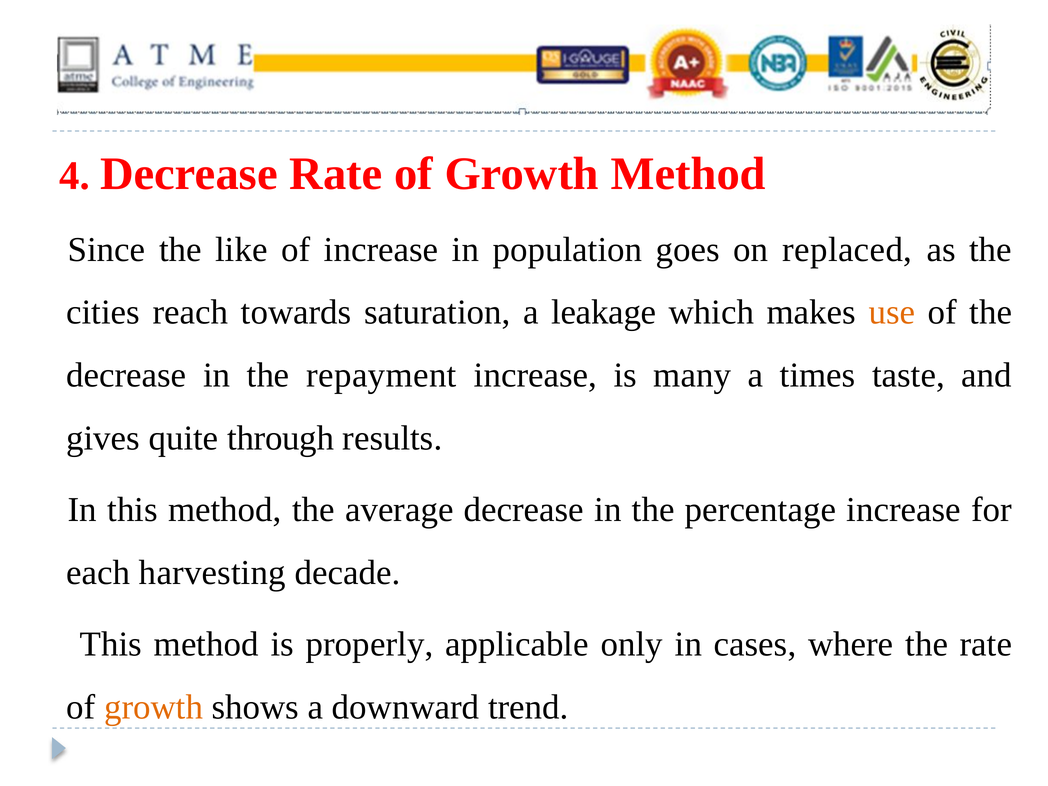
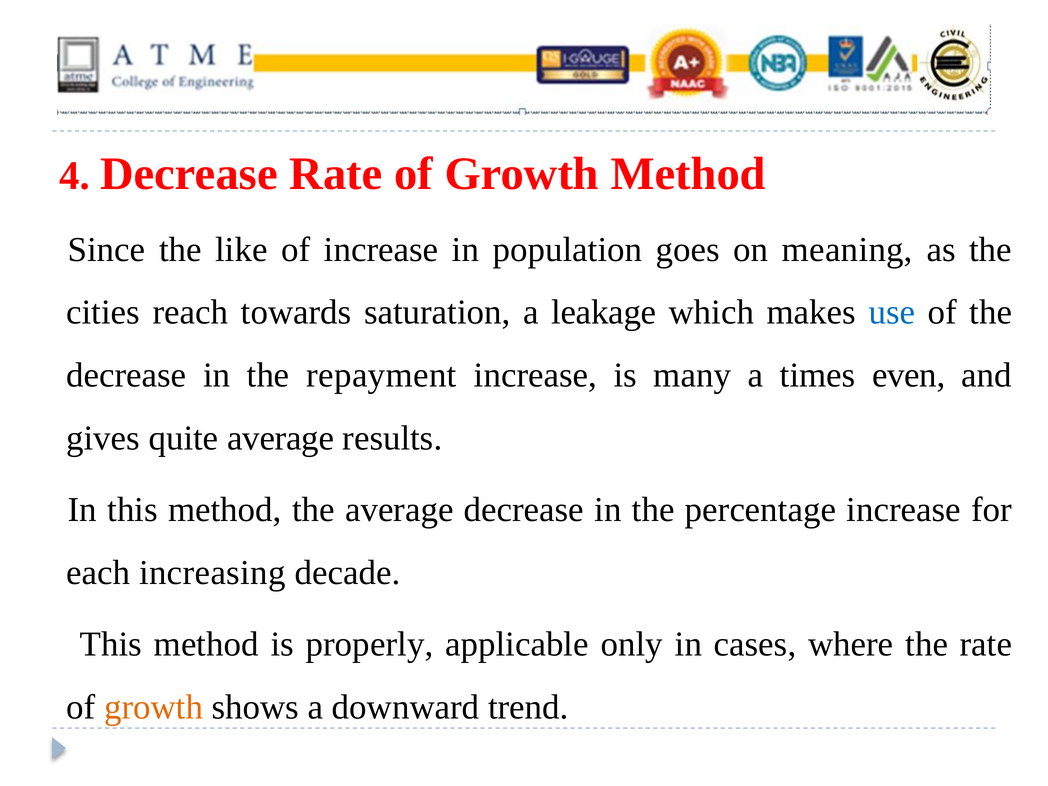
replaced: replaced -> meaning
use colour: orange -> blue
taste: taste -> even
quite through: through -> average
harvesting: harvesting -> increasing
